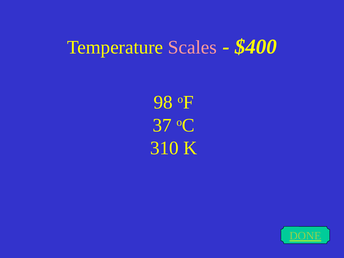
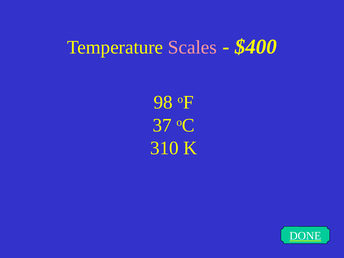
DONE colour: light green -> white
